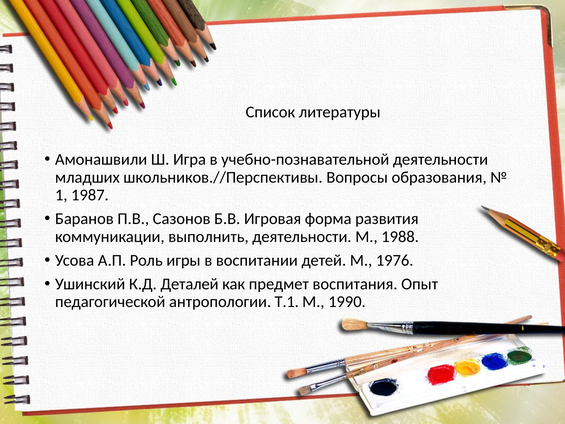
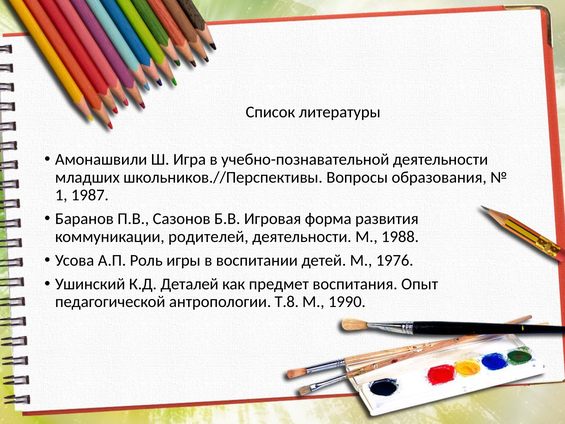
выполнить: выполнить -> родителей
Т.1: Т.1 -> Т.8
